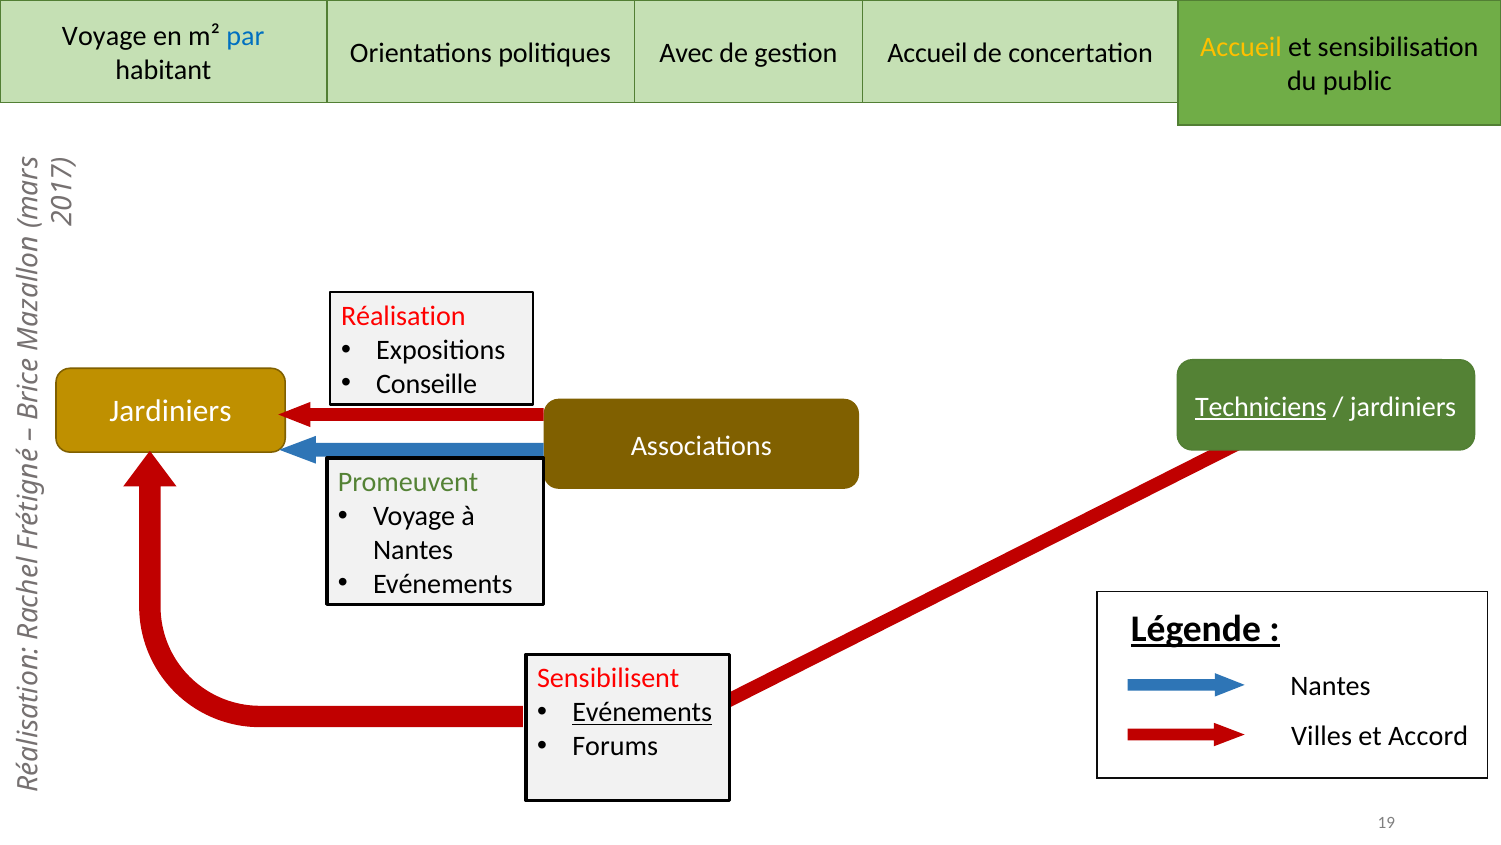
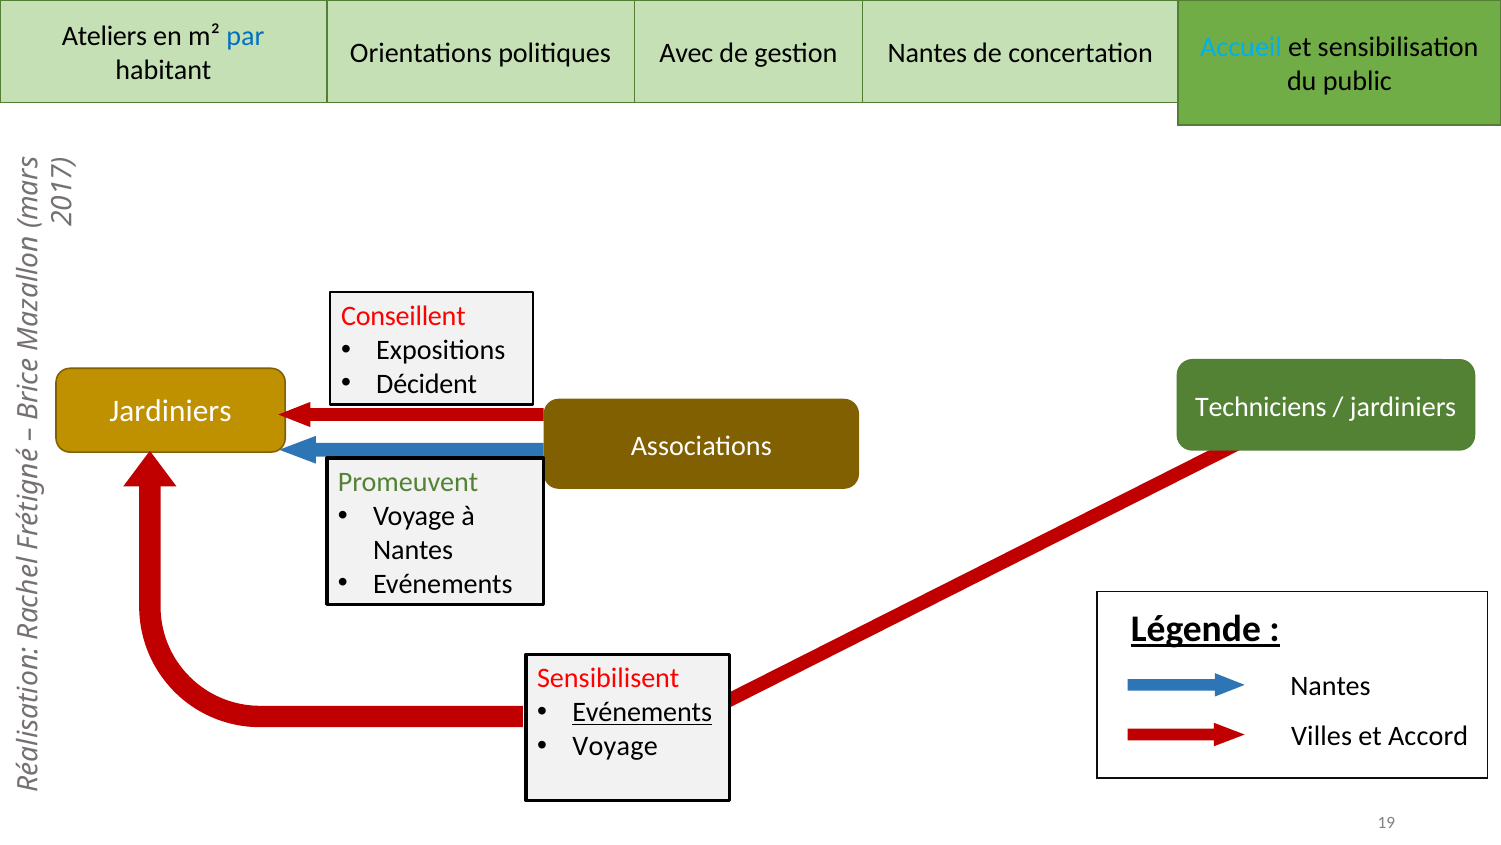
Voyage at (104, 36): Voyage -> Ateliers
gestion Accueil: Accueil -> Nantes
Accueil at (1241, 47) colour: yellow -> light blue
Réalisation: Réalisation -> Conseillent
Conseille: Conseille -> Décident
Techniciens underline: present -> none
Forums at (615, 746): Forums -> Voyage
